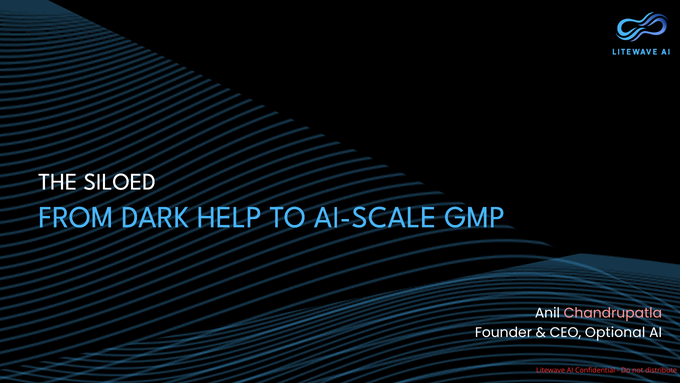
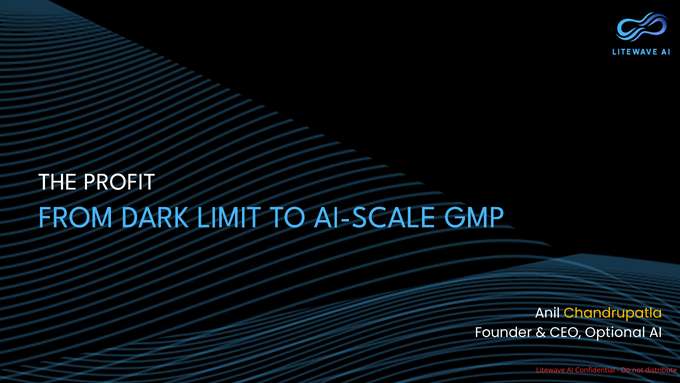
SILOED: SILOED -> PROFIT
HELP: HELP -> LIMIT
Chandrupatla colour: pink -> yellow
